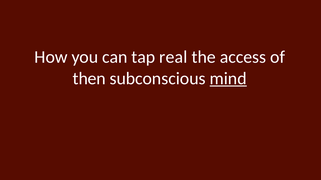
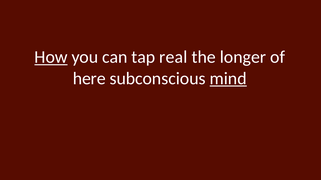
How underline: none -> present
access: access -> longer
then: then -> here
